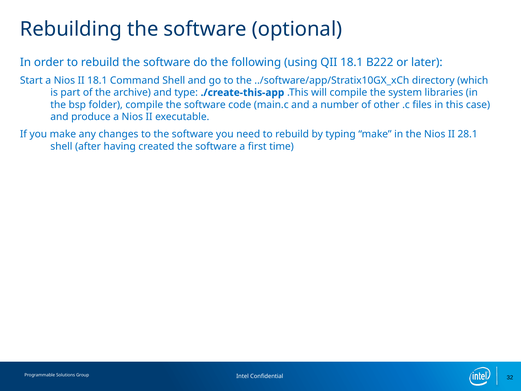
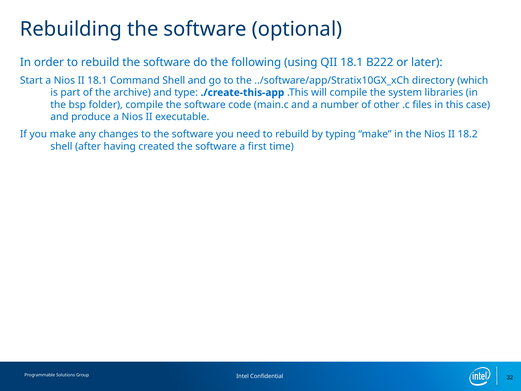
28.1: 28.1 -> 18.2
